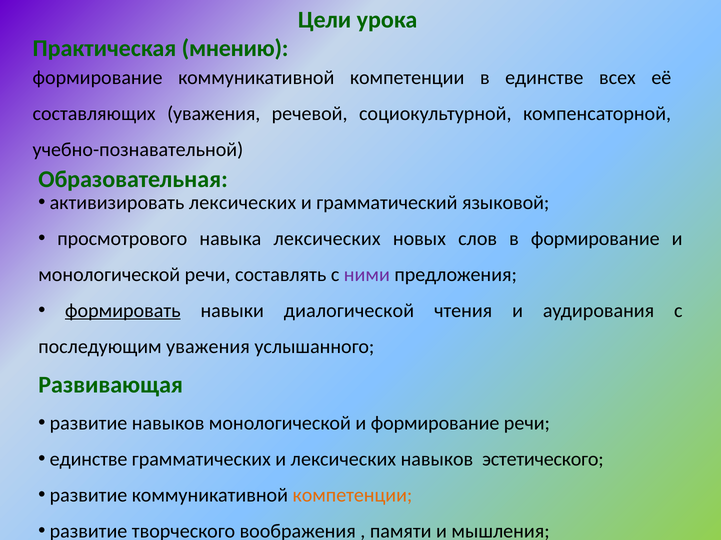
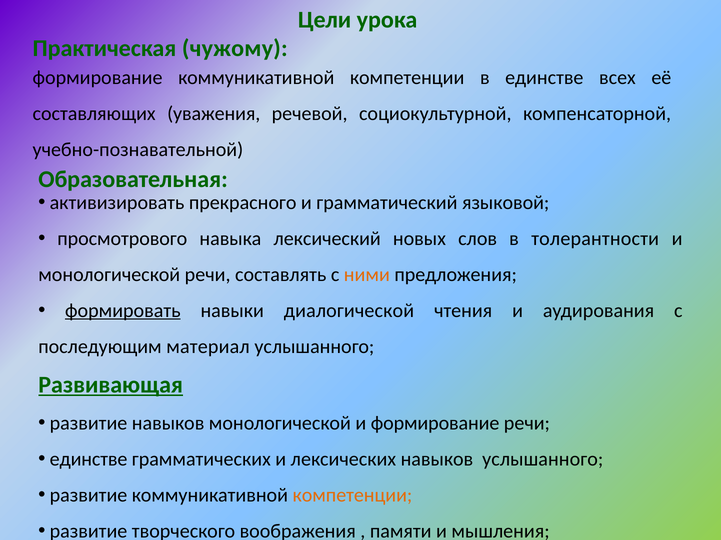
мнению: мнению -> чужому
активизировать лексических: лексических -> прекрасного
навыка лексических: лексических -> лексический
в формирование: формирование -> толерантности
ними colour: purple -> orange
последующим уважения: уважения -> материал
Развивающая underline: none -> present
навыков эстетического: эстетического -> услышанного
